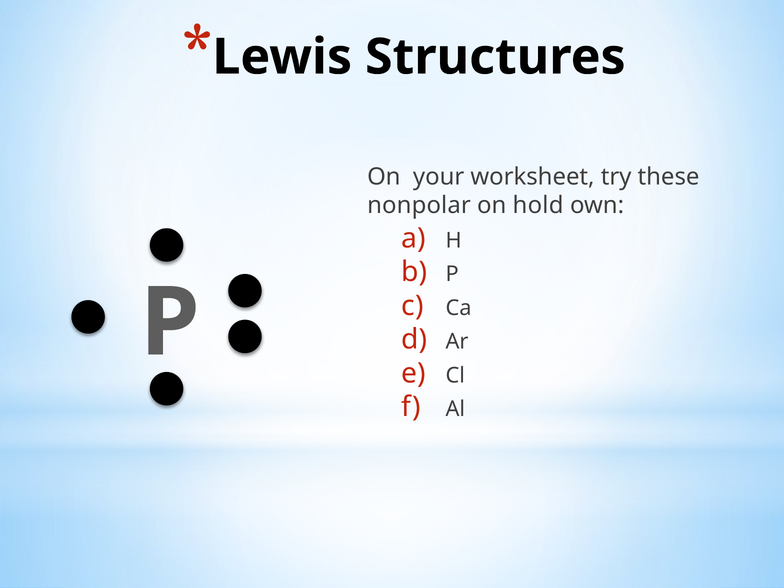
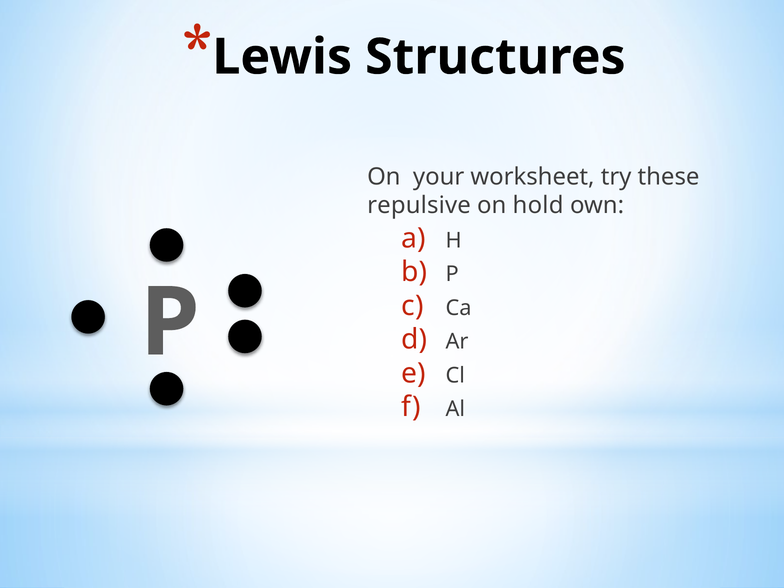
nonpolar: nonpolar -> repulsive
